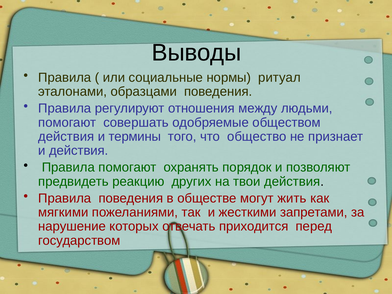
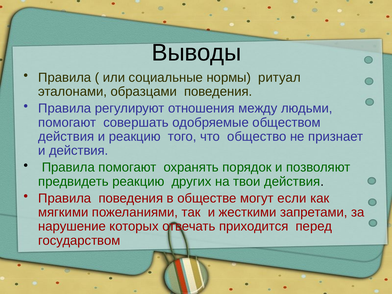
и термины: термины -> реакцию
жить: жить -> если
